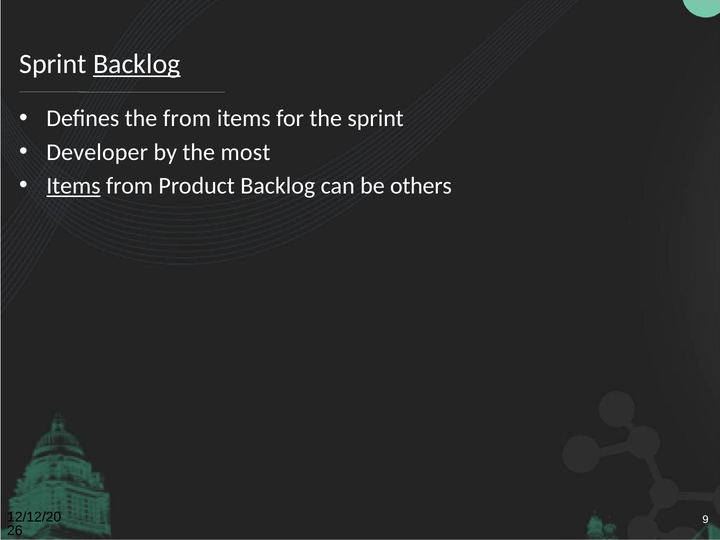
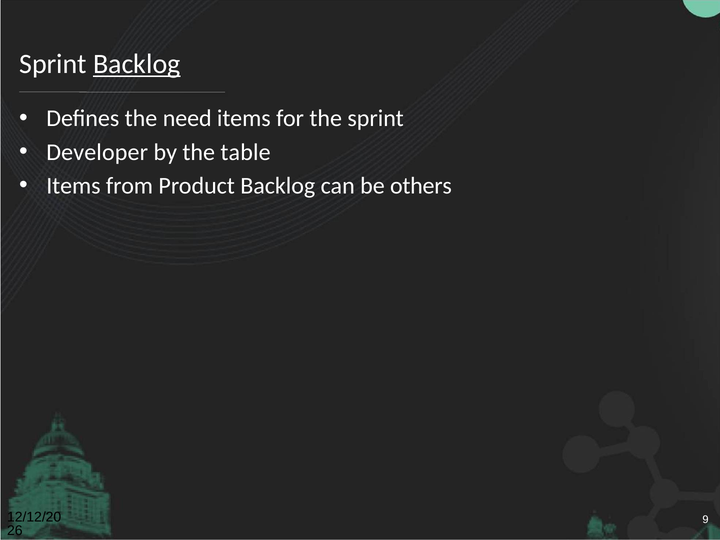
the from: from -> need
most: most -> table
Items at (73, 186) underline: present -> none
